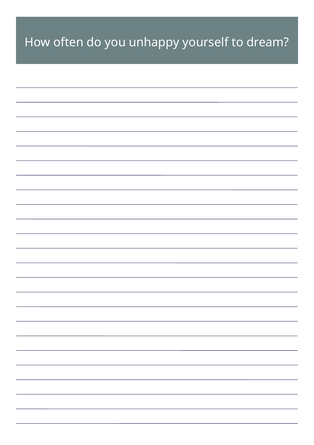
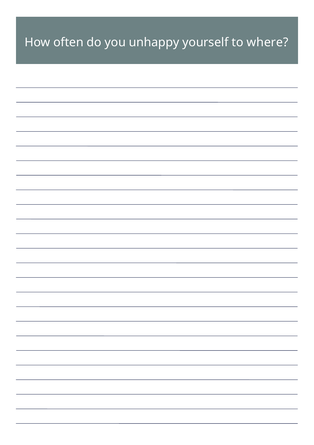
dream: dream -> where
